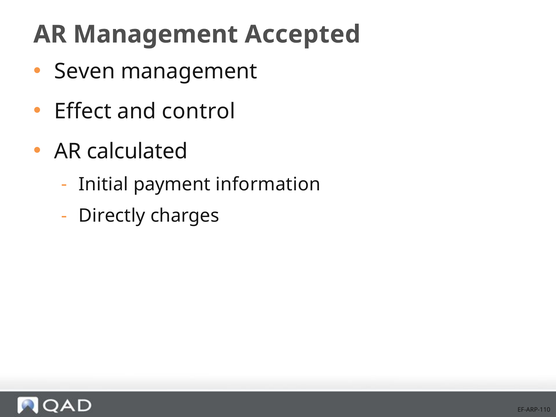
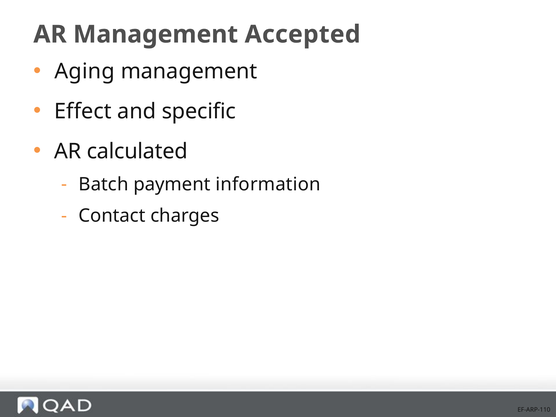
Seven: Seven -> Aging
control: control -> specific
Initial: Initial -> Batch
Directly: Directly -> Contact
